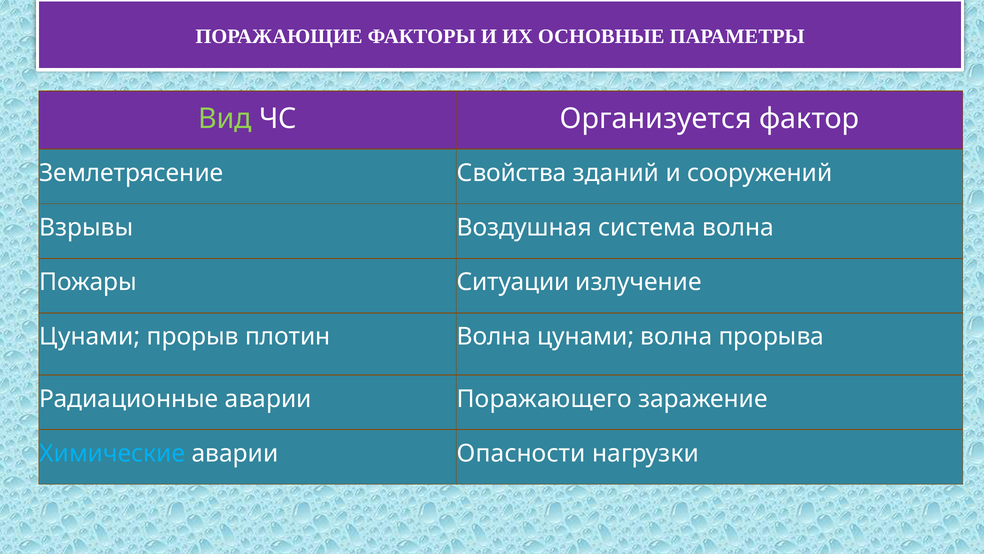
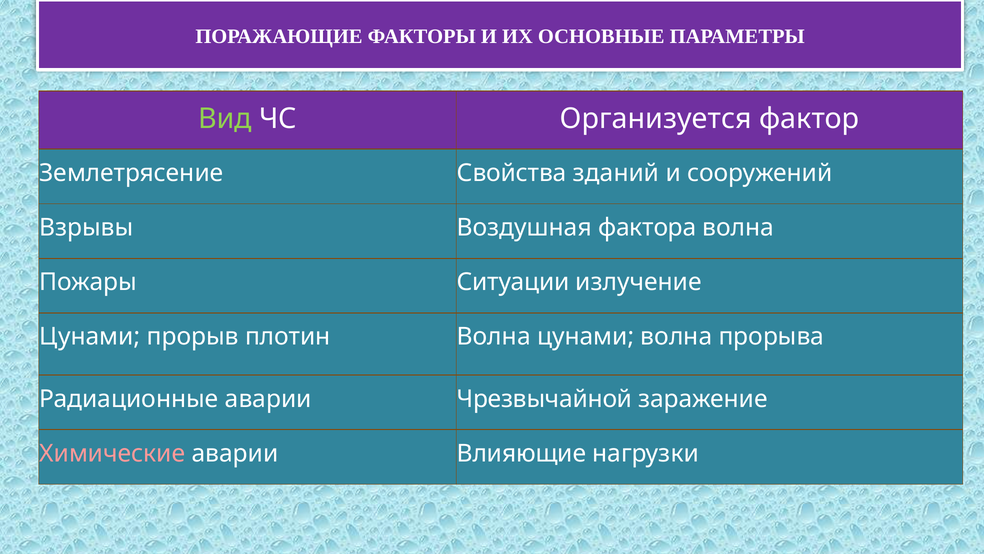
система: система -> фактора
Поражающего: Поражающего -> Чрезвычайной
Химические colour: light blue -> pink
Опасности: Опасности -> Влияющие
